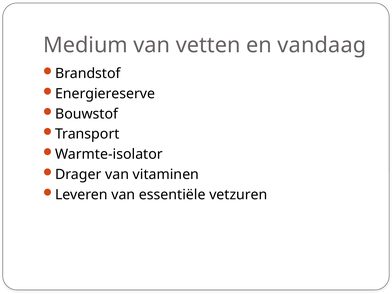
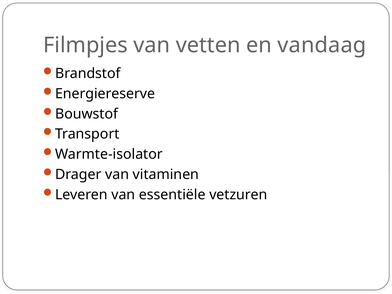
Medium: Medium -> Filmpjes
